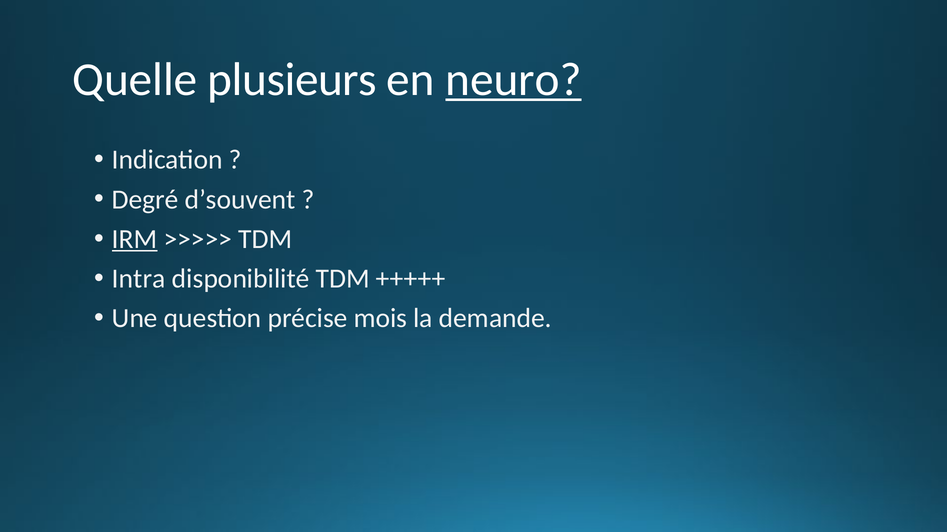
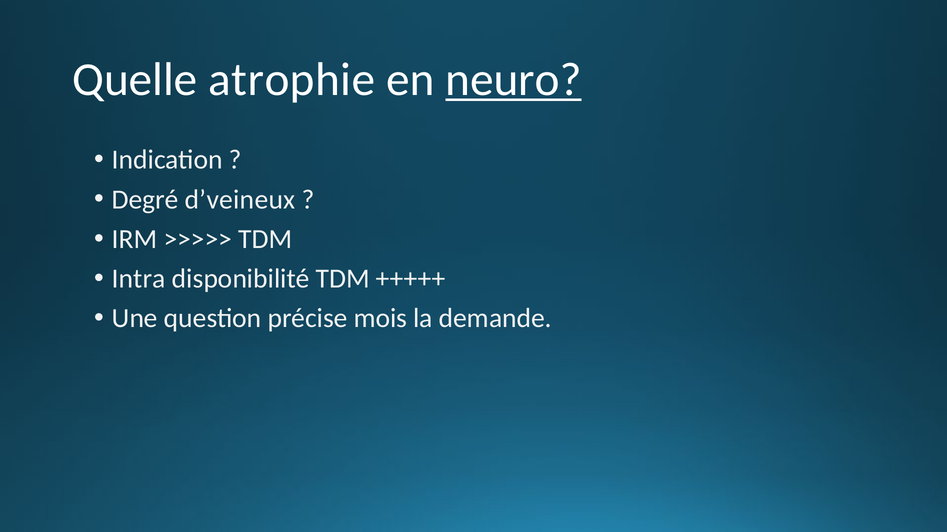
plusieurs: plusieurs -> atrophie
d’souvent: d’souvent -> d’veineux
IRM underline: present -> none
